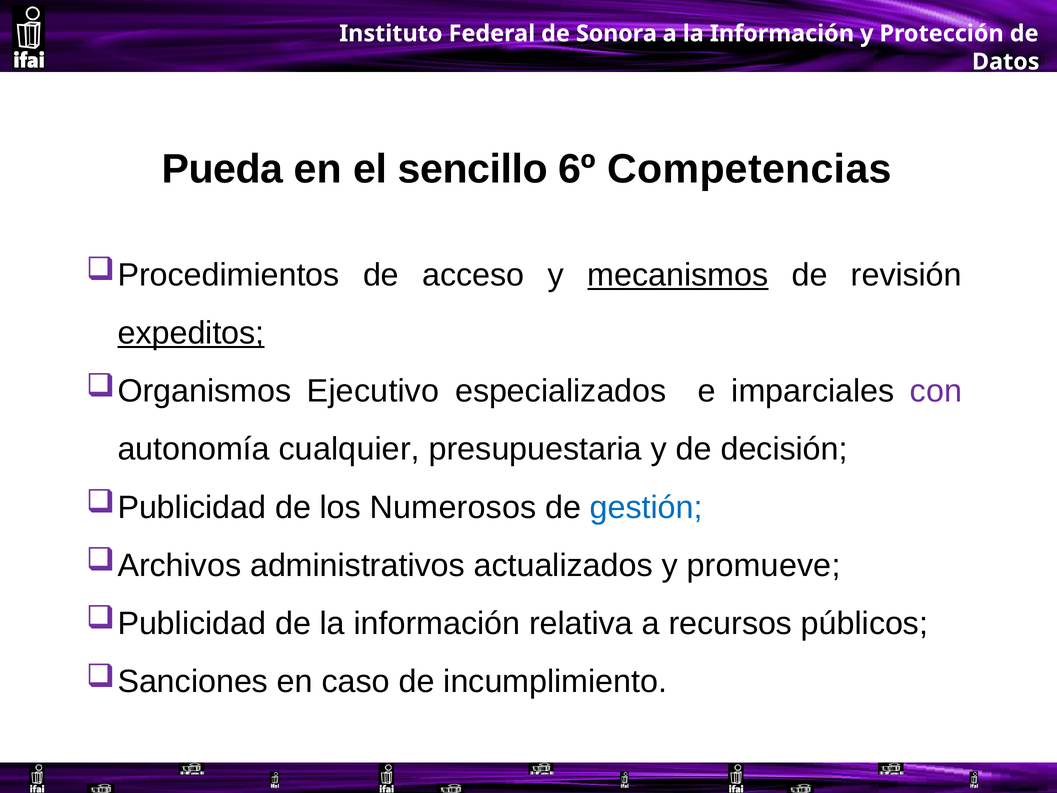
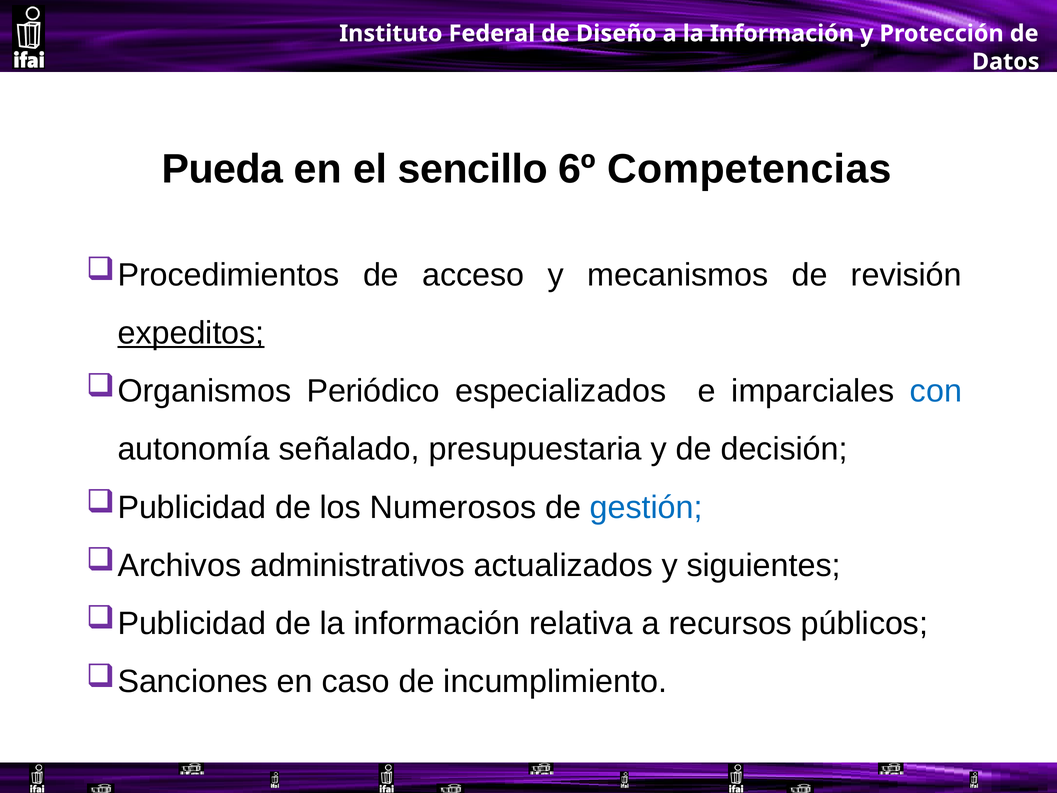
Sonora: Sonora -> Diseño
mecanismos underline: present -> none
Ejecutivo: Ejecutivo -> Periódico
con colour: purple -> blue
cualquier: cualquier -> señalado
promueve: promueve -> siguientes
